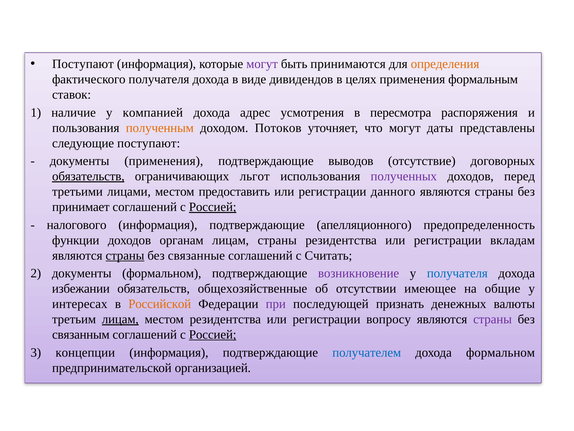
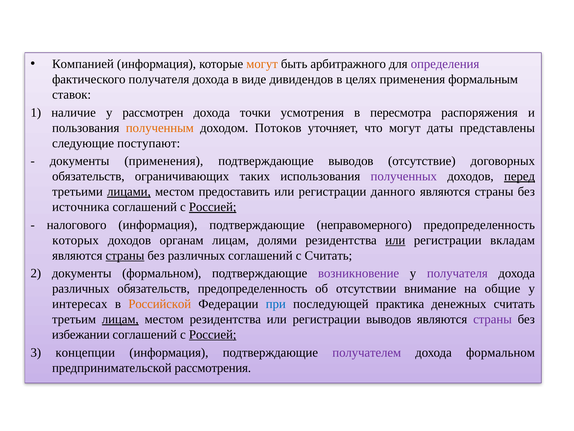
Поступают at (83, 64): Поступают -> Компанией
могут at (262, 64) colour: purple -> orange
принимаются: принимаются -> арбитражного
определения colour: orange -> purple
компанией: компанией -> рассмотрен
адрес: адрес -> точки
обязательств at (88, 176) underline: present -> none
льгот: льгот -> таких
перед underline: none -> present
лицами underline: none -> present
принимает: принимает -> источника
апелляционного: апелляционного -> неправомерного
функции: функции -> которых
лицам страны: страны -> долями
или at (395, 240) underline: none -> present
без связанные: связанные -> различных
получателя at (457, 273) colour: blue -> purple
избежании at (81, 288): избежании -> различных
обязательств общехозяйственные: общехозяйственные -> предопределенность
имеющее: имеющее -> внимание
при colour: purple -> blue
признать: признать -> практика
денежных валюты: валюты -> считать
регистрации вопросу: вопросу -> выводов
связанным: связанным -> избежании
получателем colour: blue -> purple
организацией: организацией -> рассмотрения
